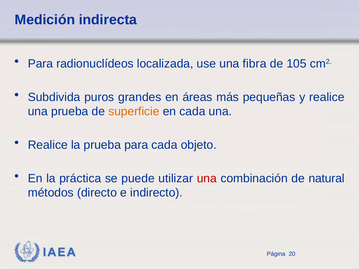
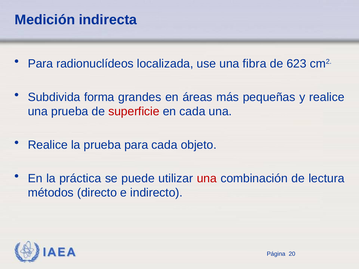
105: 105 -> 623
puros: puros -> forma
superficie colour: orange -> red
natural: natural -> lectura
